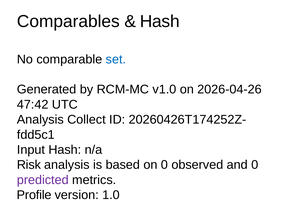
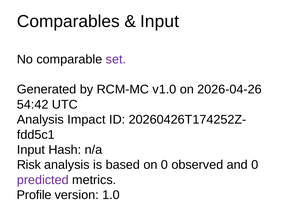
Hash at (160, 21): Hash -> Input
set colour: blue -> purple
47:42: 47:42 -> 54:42
Collect: Collect -> Impact
